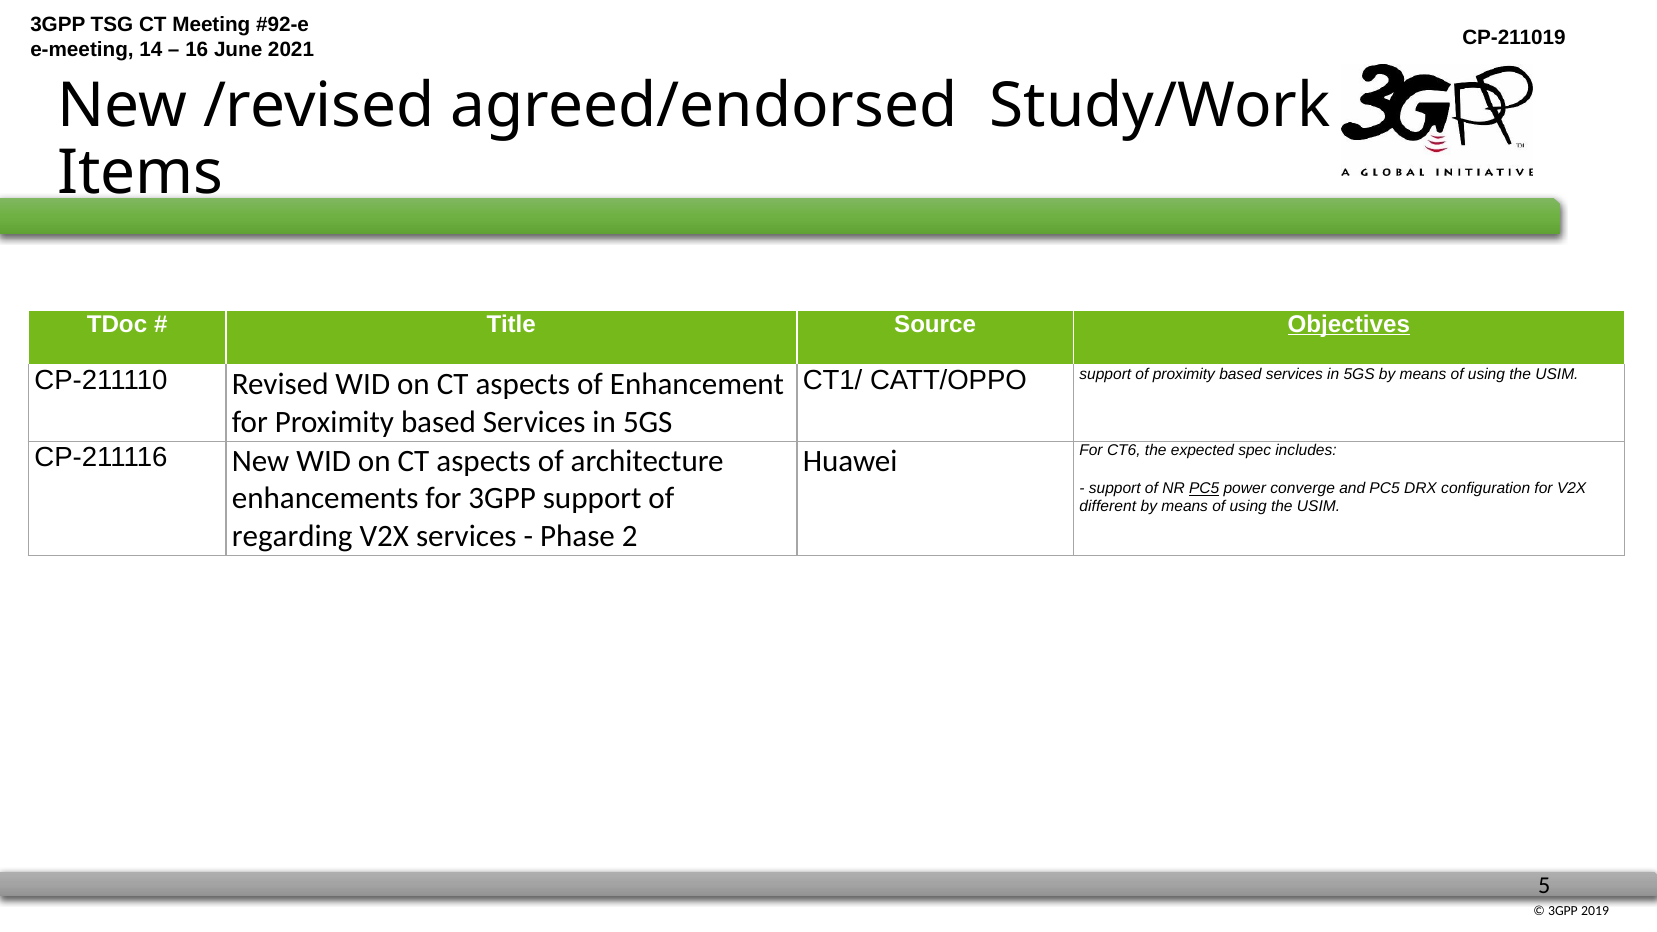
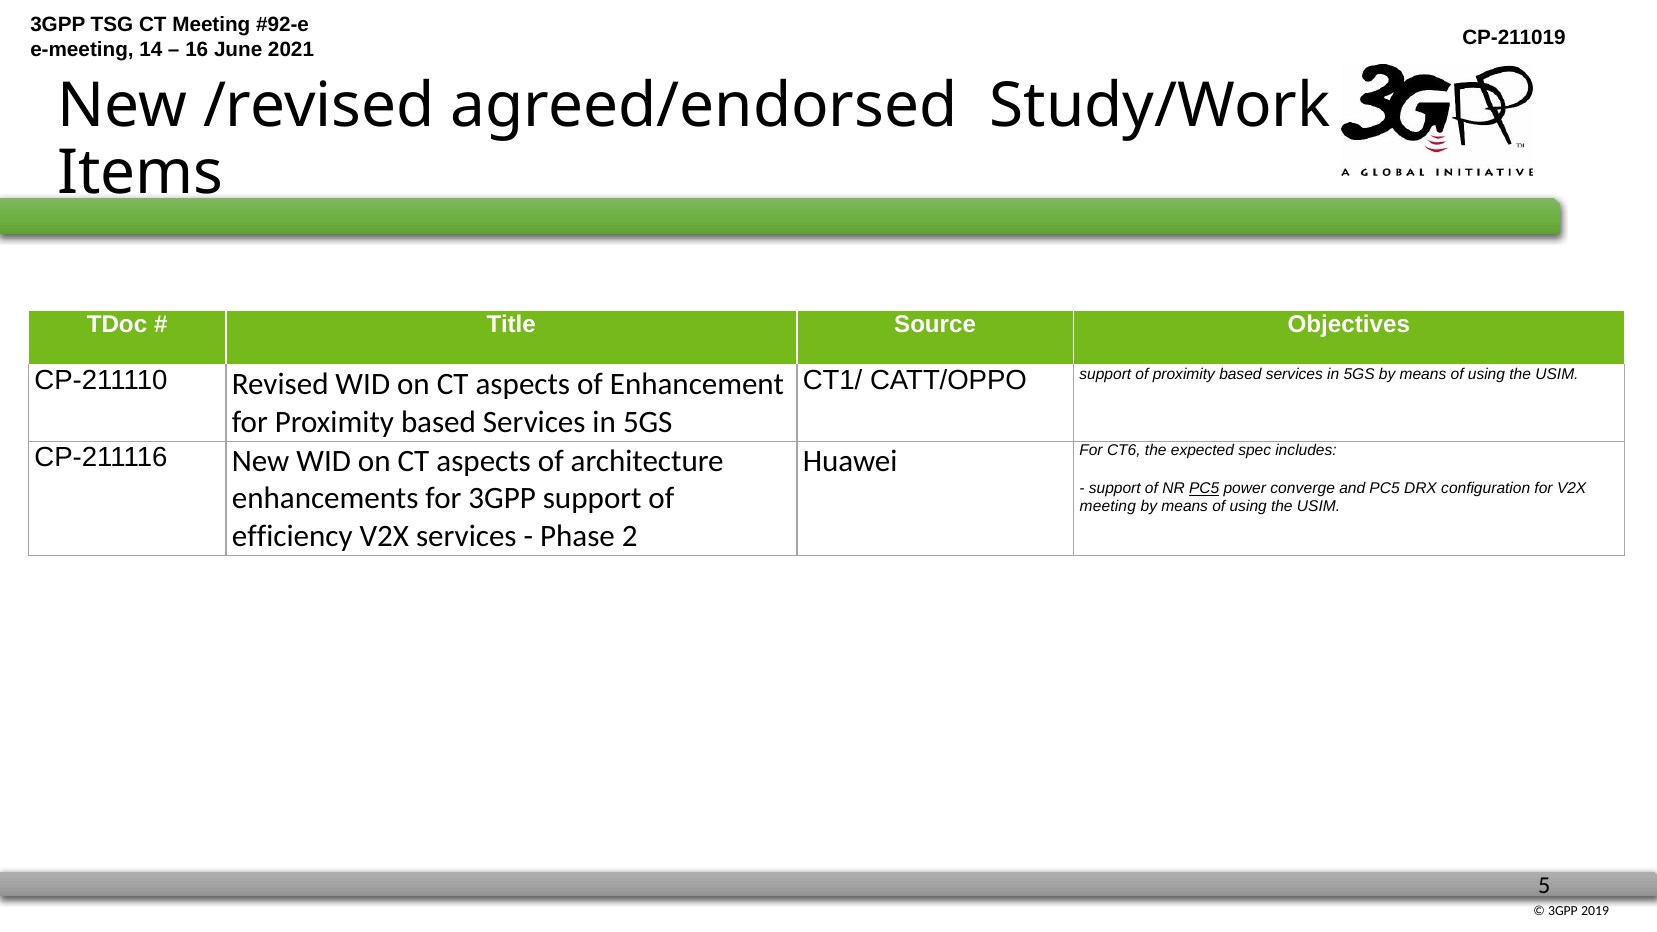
Objectives underline: present -> none
different at (1108, 506): different -> meeting
regarding: regarding -> efficiency
